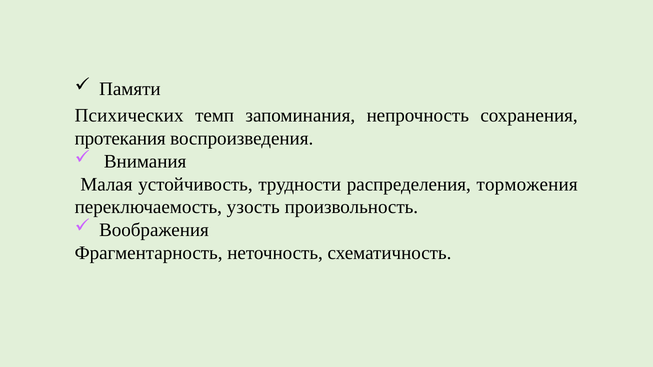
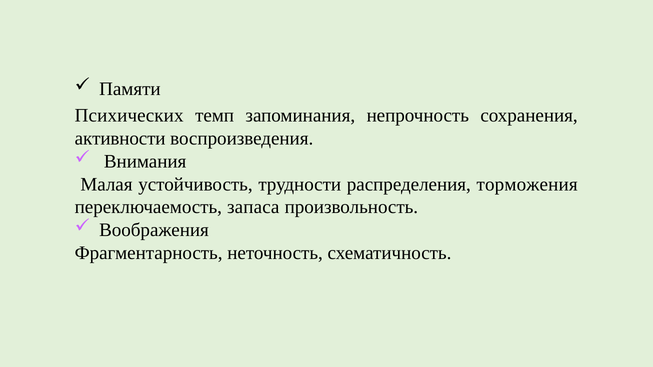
протекания: протекания -> активности
узость: узость -> запаса
